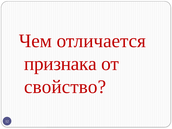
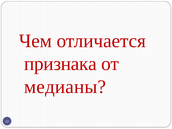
свойство: свойство -> медианы
